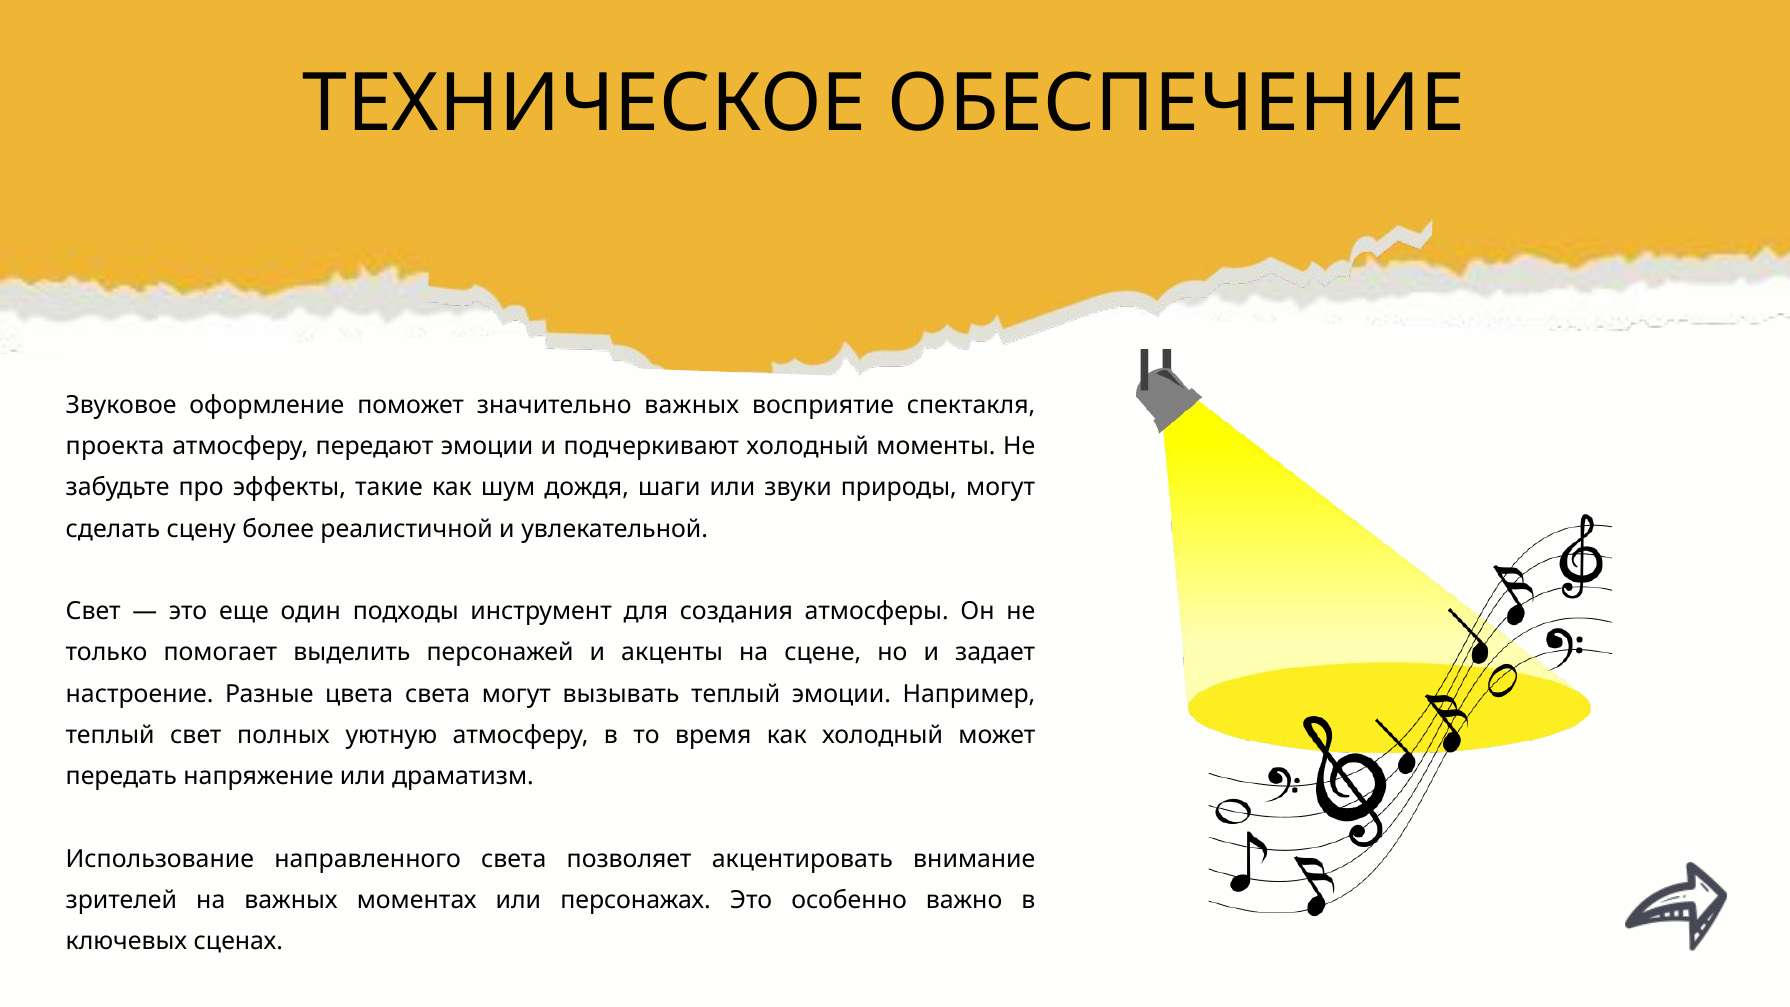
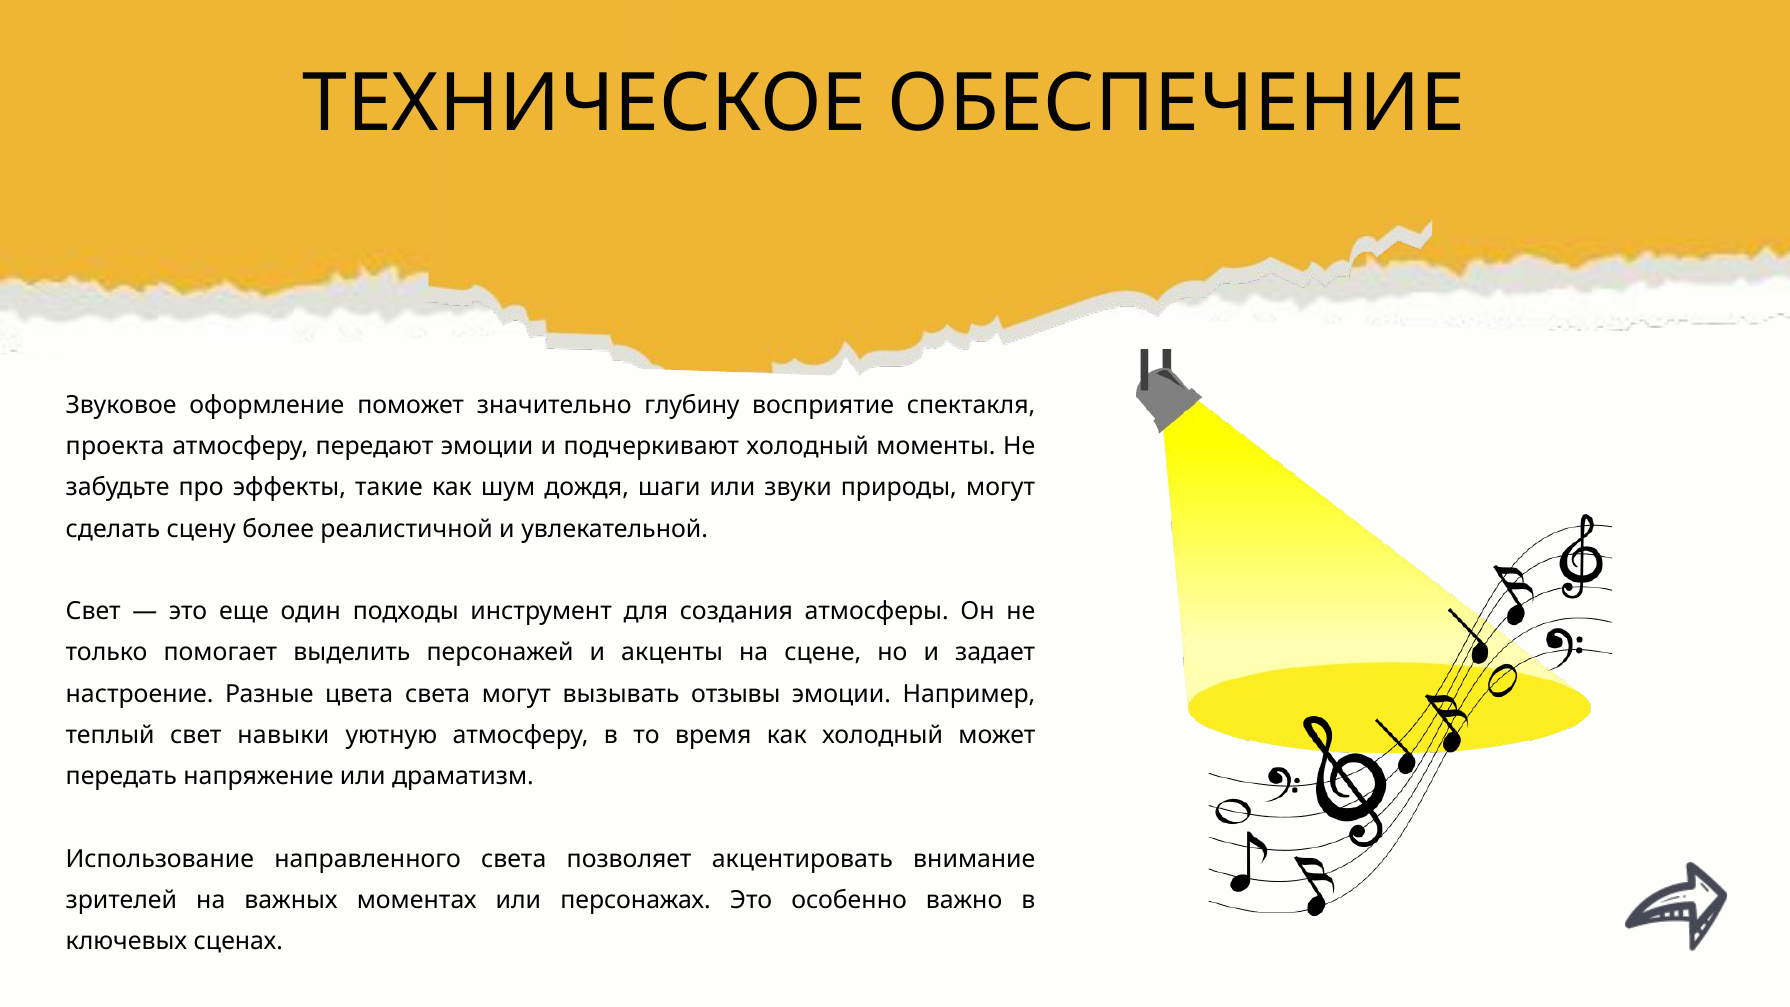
значительно важных: важных -> глубину
вызывать теплый: теплый -> отзывы
полных: полных -> навыки
